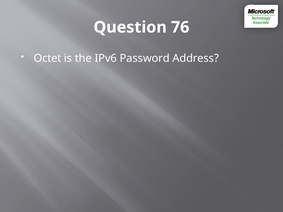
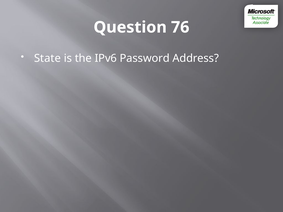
Octet: Octet -> State
